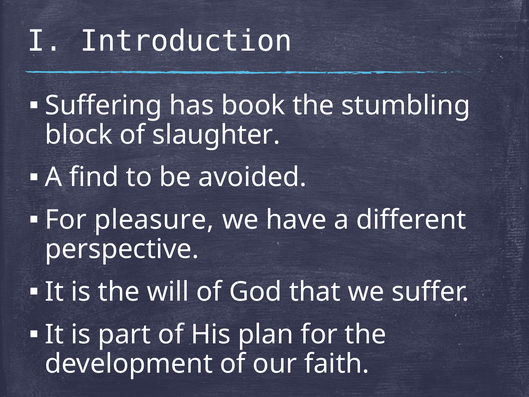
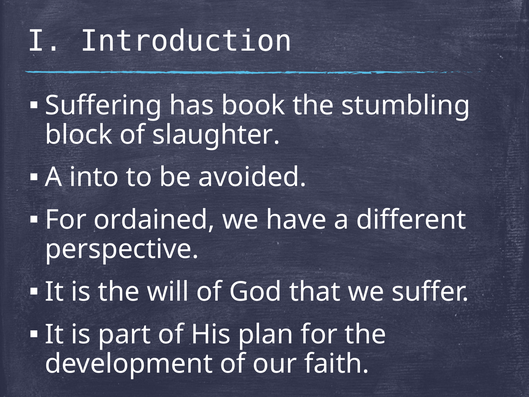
find: find -> into
pleasure: pleasure -> ordained
